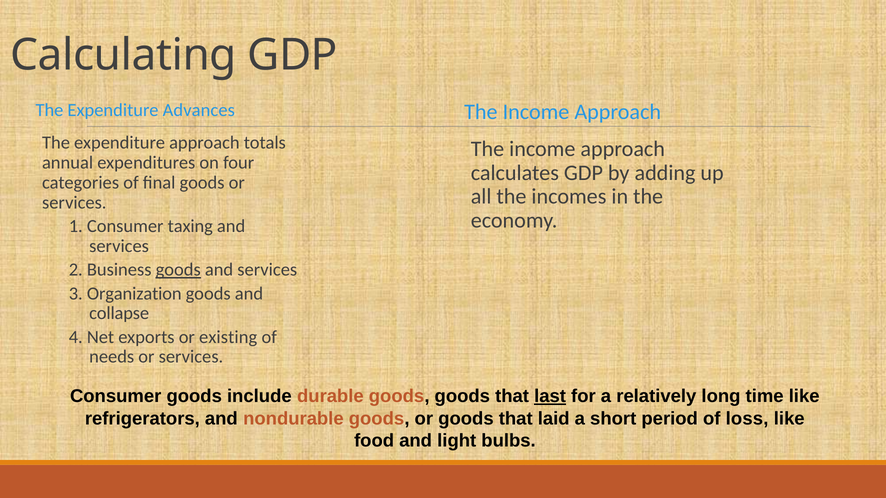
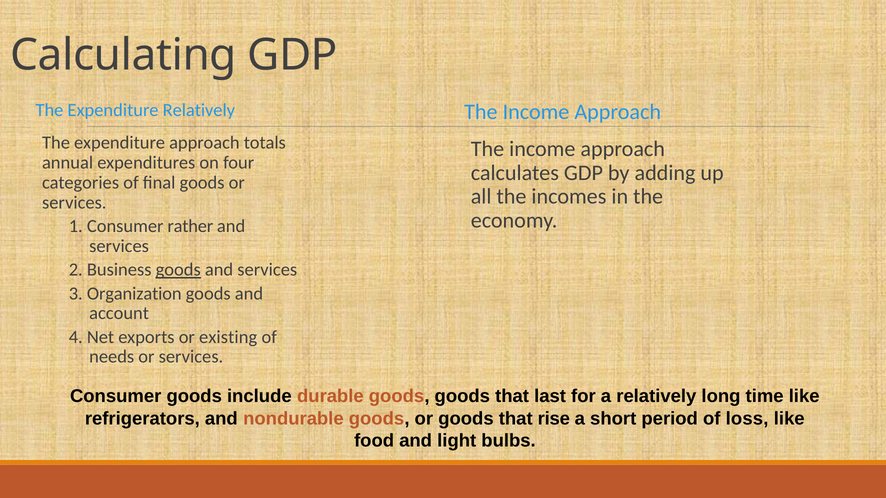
Expenditure Advances: Advances -> Relatively
taxing: taxing -> rather
collapse: collapse -> account
last underline: present -> none
laid: laid -> rise
